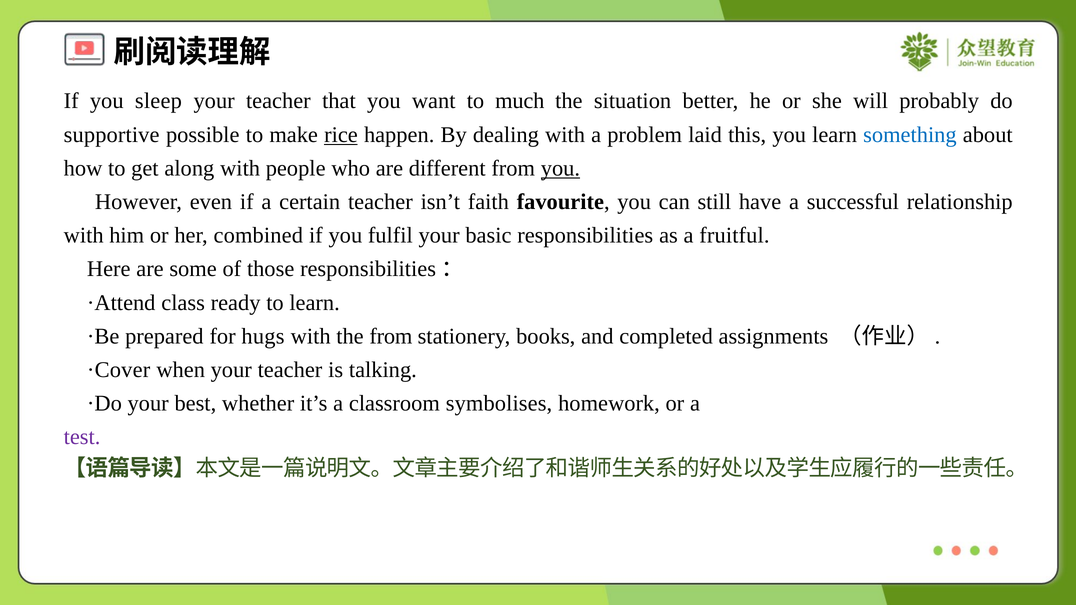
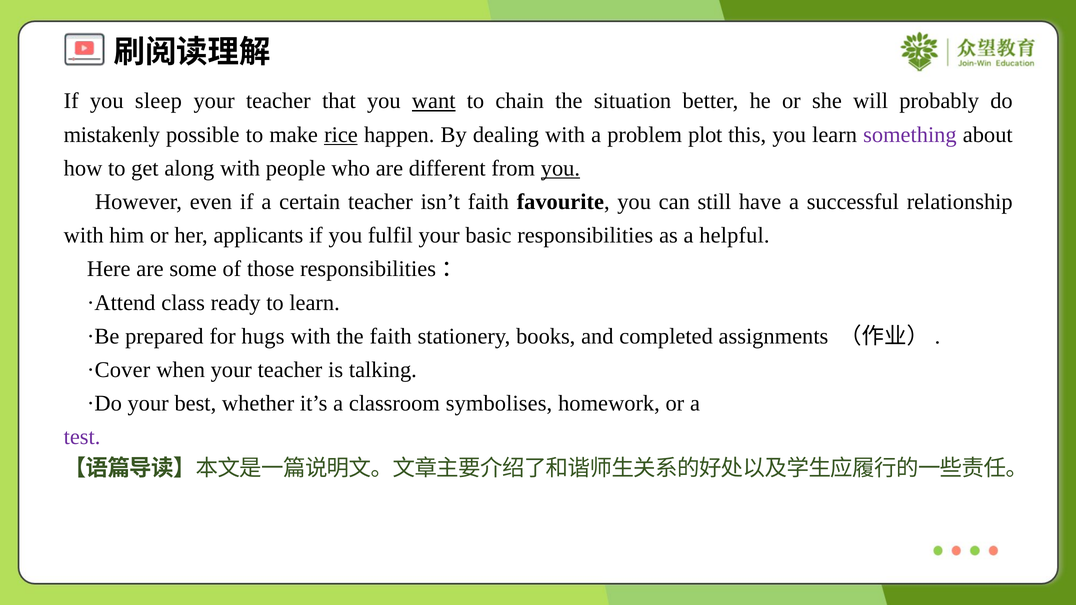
want underline: none -> present
much: much -> chain
supportive: supportive -> mistakenly
laid: laid -> plot
something colour: blue -> purple
combined: combined -> applicants
fruitful: fruitful -> helpful
the from: from -> faith
